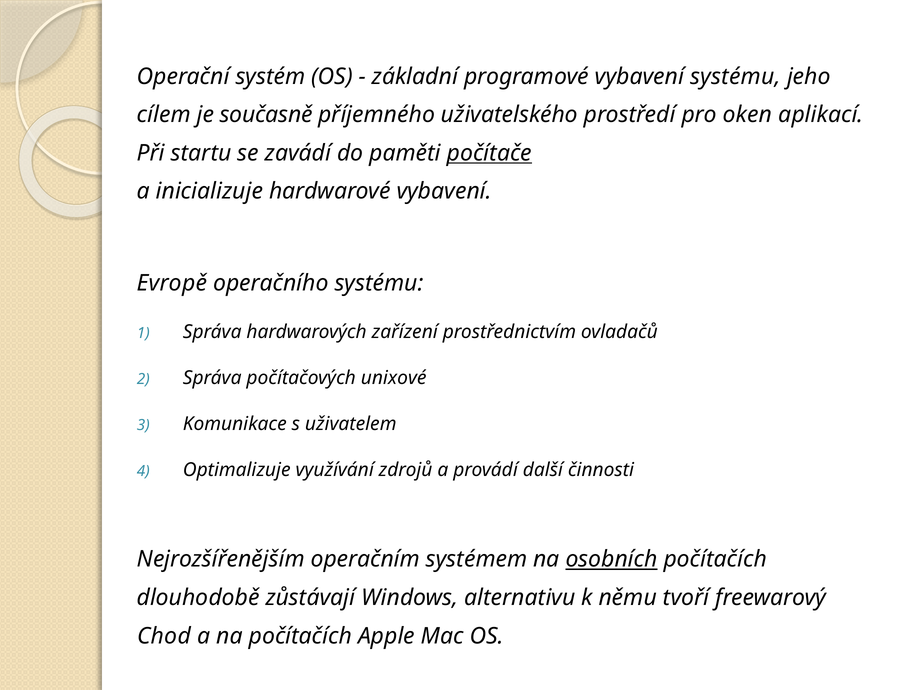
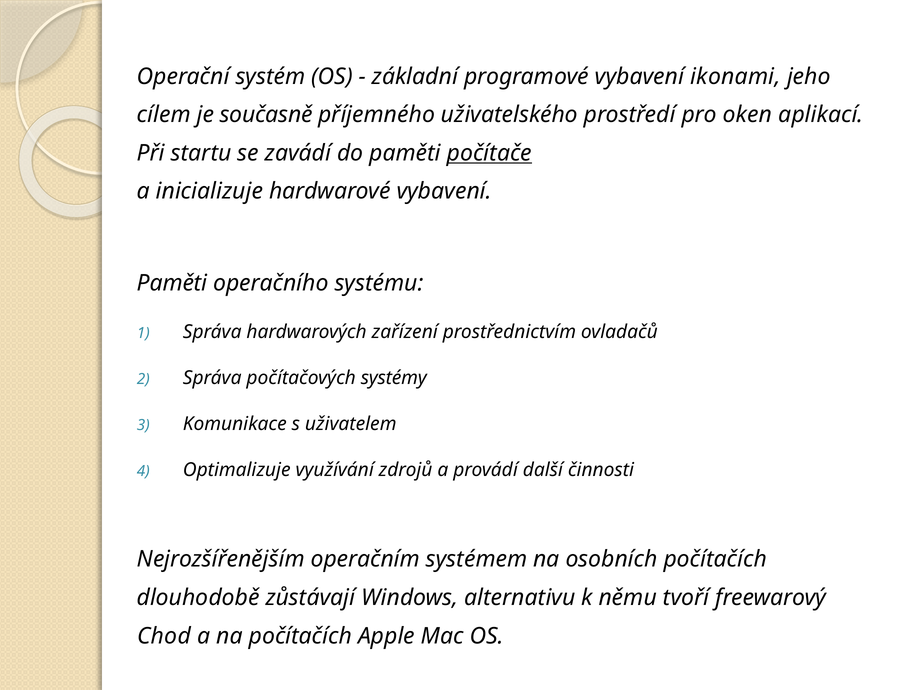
vybavení systému: systému -> ikonami
Evropě at (172, 283): Evropě -> Paměti
unixové: unixové -> systémy
osobních underline: present -> none
